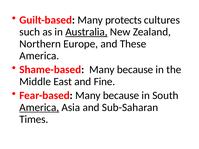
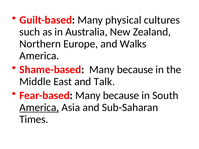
protects: protects -> physical
Australia underline: present -> none
These: These -> Walks
Fine: Fine -> Talk
